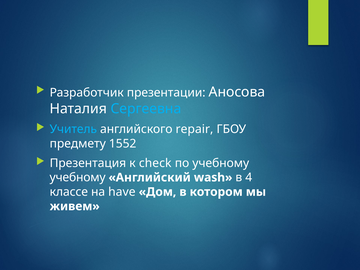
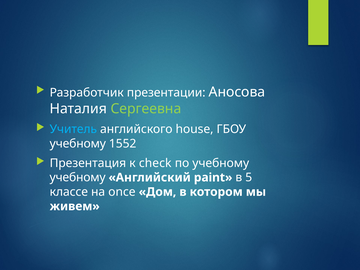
Сергеевна colour: light blue -> light green
repair: repair -> house
предмету at (78, 144): предмету -> учебному
wash: wash -> paint
4: 4 -> 5
have: have -> once
